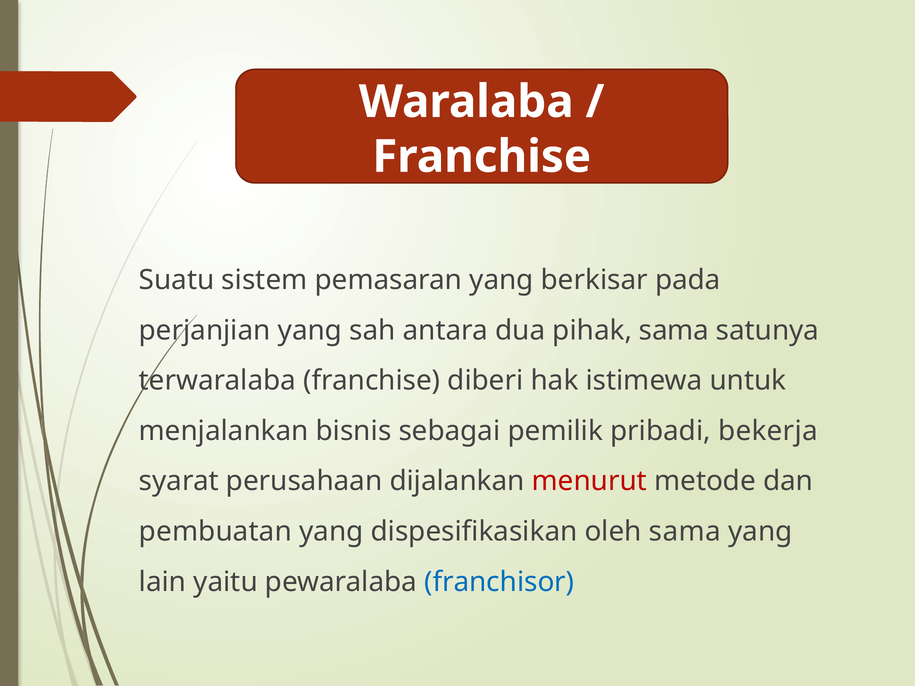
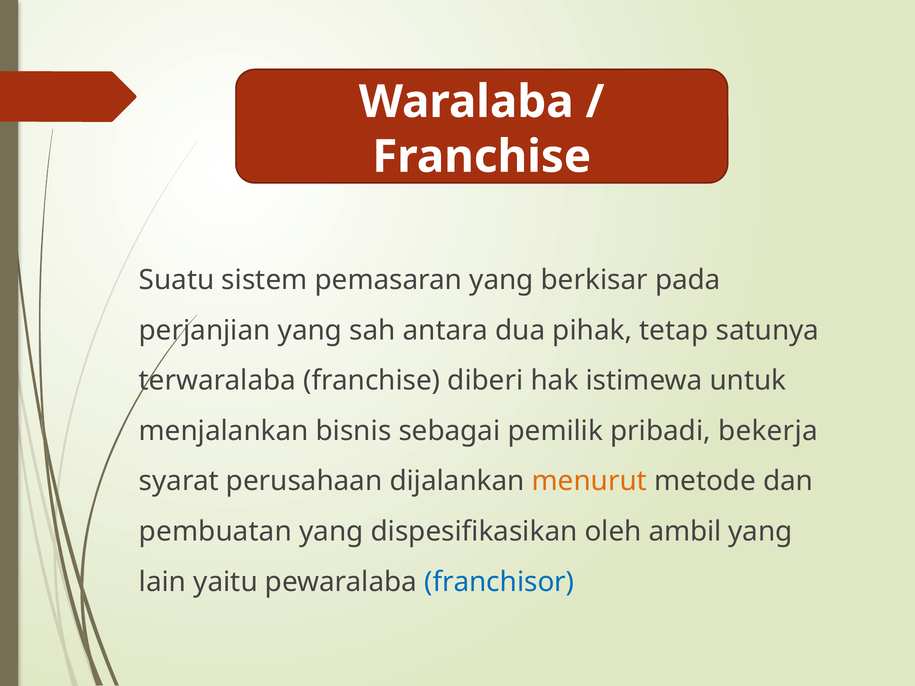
pihak sama: sama -> tetap
menurut colour: red -> orange
oleh sama: sama -> ambil
